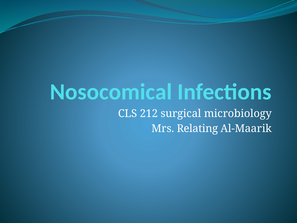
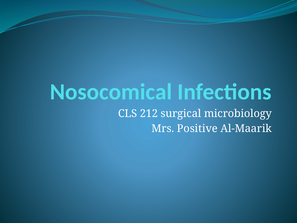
Relating: Relating -> Positive
